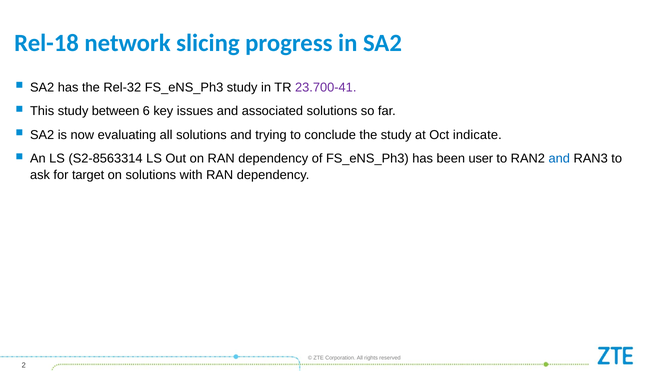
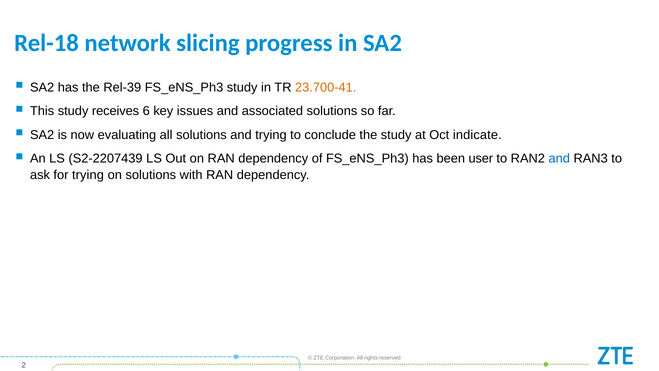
Rel-32: Rel-32 -> Rel-39
23.700-41 colour: purple -> orange
between: between -> receives
S2-8563314: S2-8563314 -> S2-2207439
for target: target -> trying
